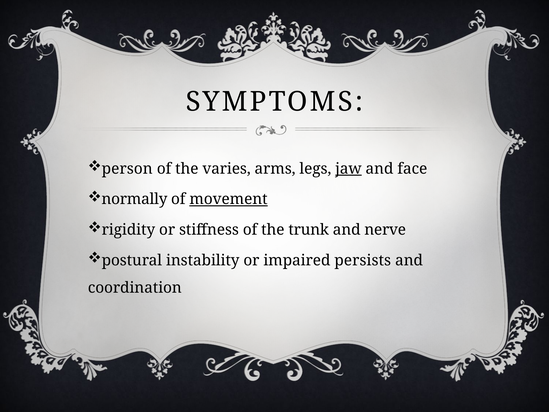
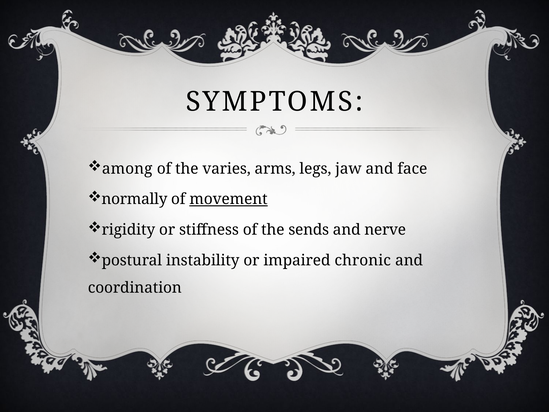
person: person -> among
jaw underline: present -> none
trunk: trunk -> sends
persists: persists -> chronic
